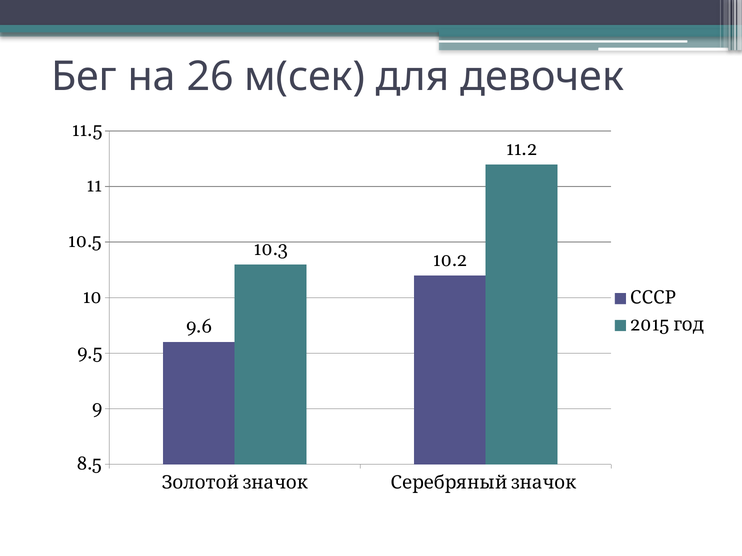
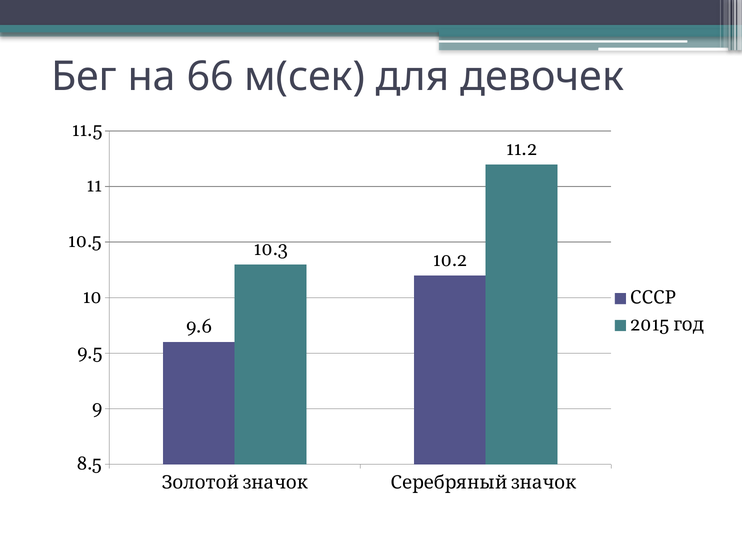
26: 26 -> 66
